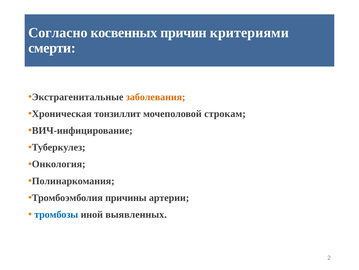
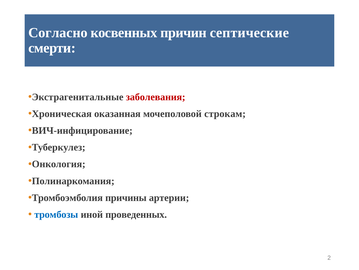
критериями: критериями -> септические
заболевания colour: orange -> red
тонзиллит: тонзиллит -> оказанная
выявленных: выявленных -> проведенных
